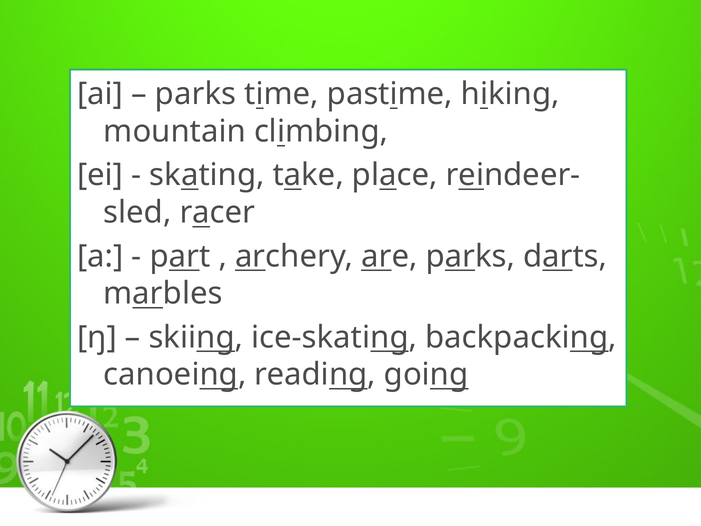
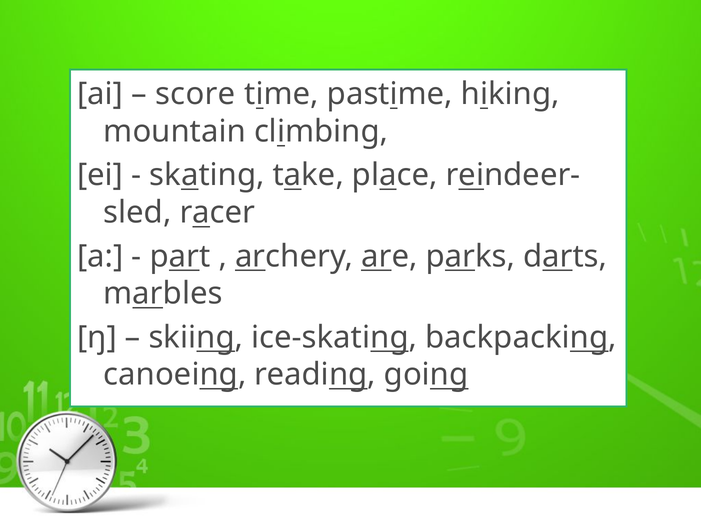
parks at (195, 94): parks -> score
